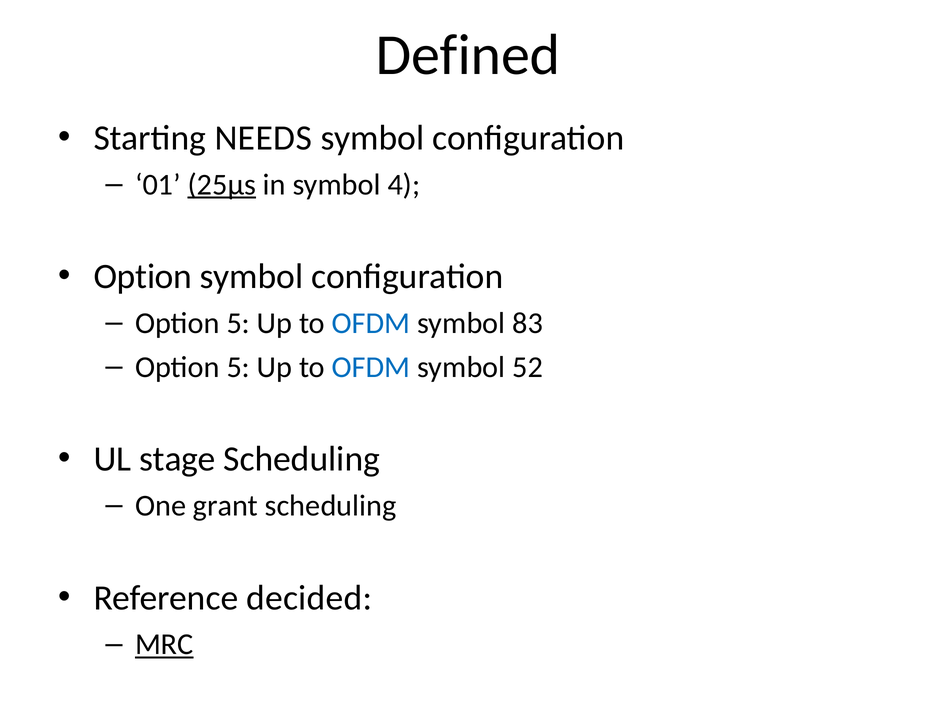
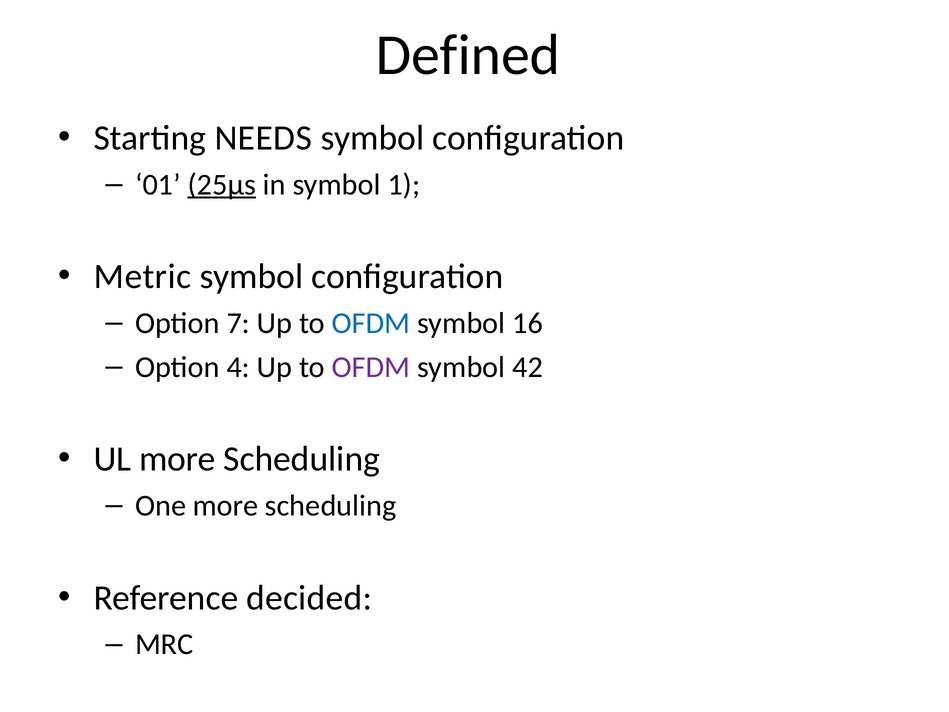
4: 4 -> 1
Option at (143, 277): Option -> Metric
5 at (238, 323): 5 -> 7
83: 83 -> 16
5 at (238, 367): 5 -> 4
OFDM at (371, 367) colour: blue -> purple
52: 52 -> 42
UL stage: stage -> more
One grant: grant -> more
MRC underline: present -> none
